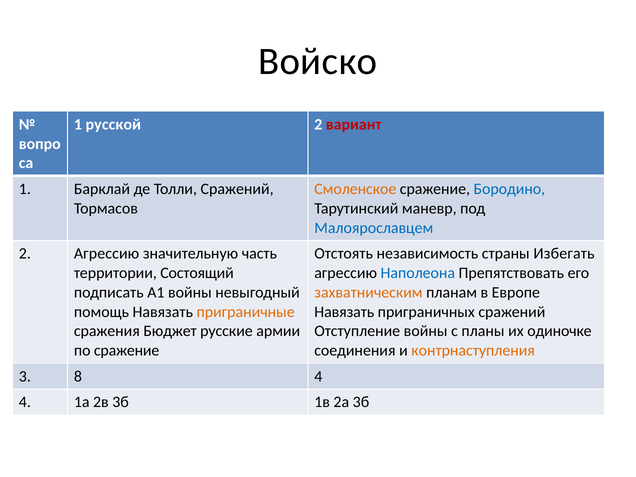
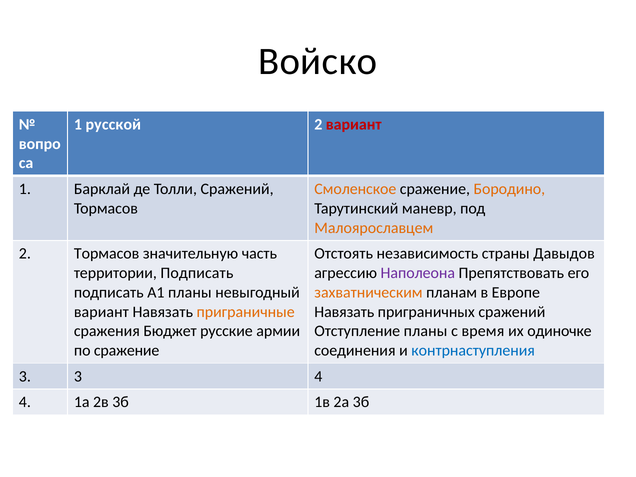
Бородино colour: blue -> orange
Малоярославцем colour: blue -> orange
2 Агрессию: Агрессию -> Тормасов
Избегать: Избегать -> Давыдов
территории Состоящий: Состоящий -> Подписать
Наполеона colour: blue -> purple
А1 войны: войны -> планы
помощь at (101, 312): помощь -> вариант
Отступление войны: войны -> планы
планы: планы -> время
контрнаступления colour: orange -> blue
3 8: 8 -> 3
